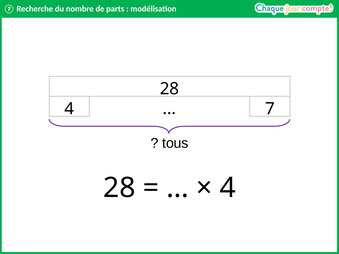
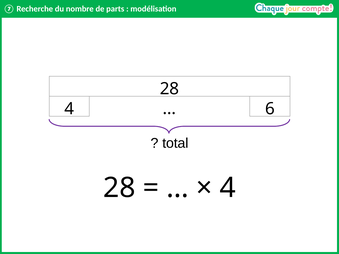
7: 7 -> 6
tous: tous -> total
